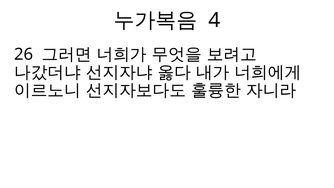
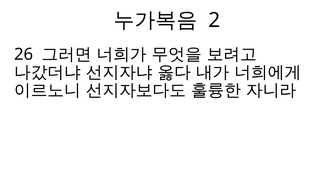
4: 4 -> 2
